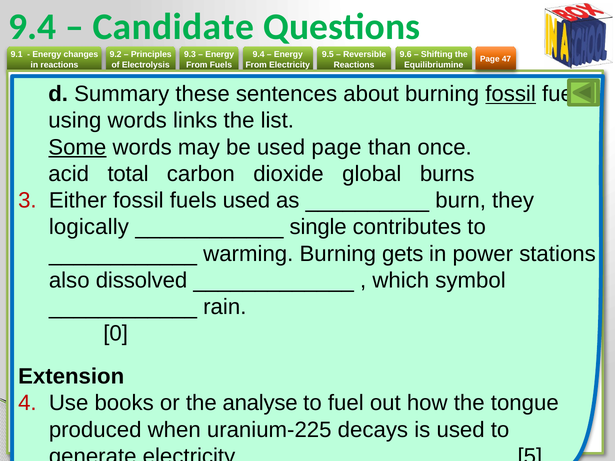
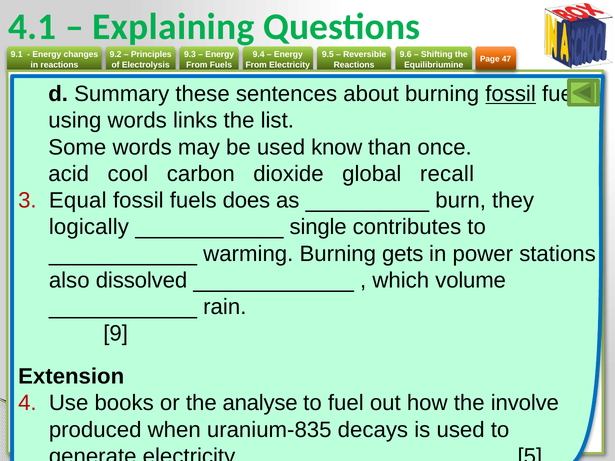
9.4 at (32, 27): 9.4 -> 4.1
Candidate: Candidate -> Explaining
Some underline: present -> none
used page: page -> know
total: total -> cool
burns: burns -> recall
Either: Either -> Equal
fuels used: used -> does
symbol: symbol -> volume
0: 0 -> 9
tongue: tongue -> involve
uranium-225: uranium-225 -> uranium-835
